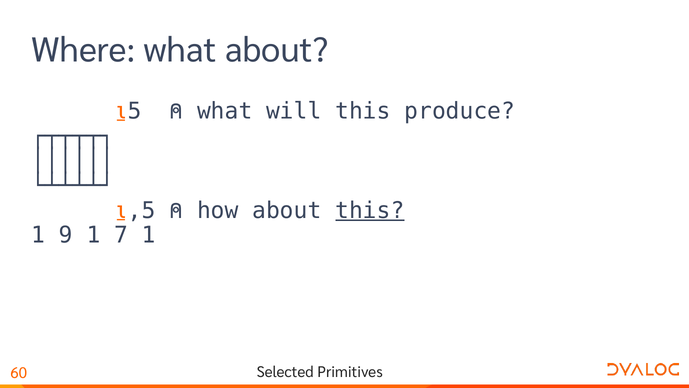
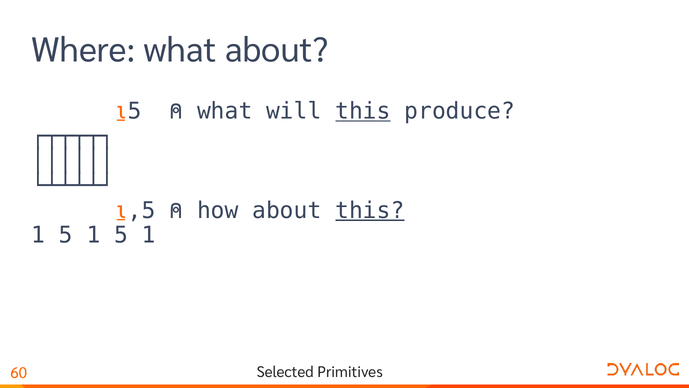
this at (363, 111) underline: none -> present
9 at (66, 235): 9 -> 5
7 at (121, 235): 7 -> 5
